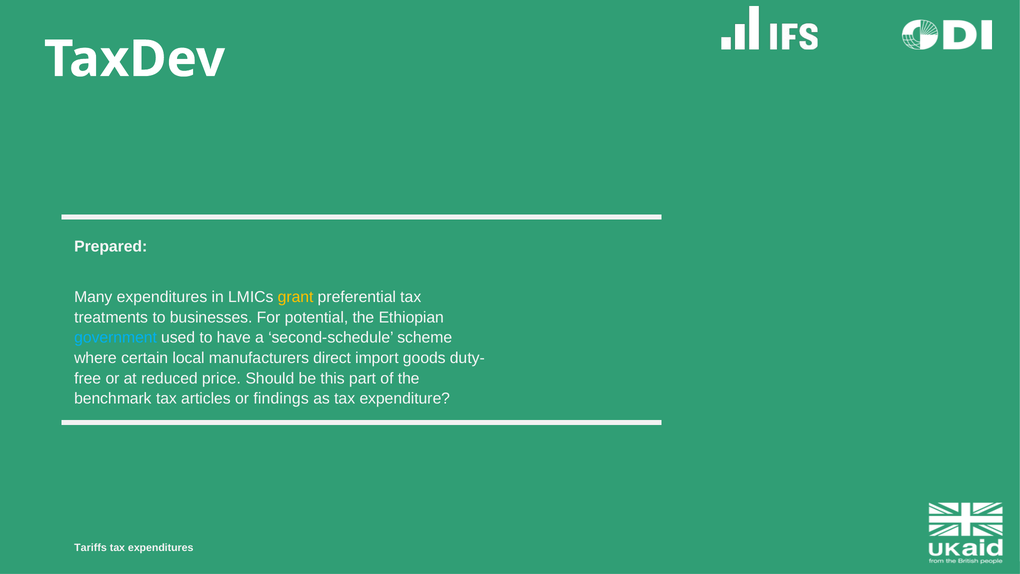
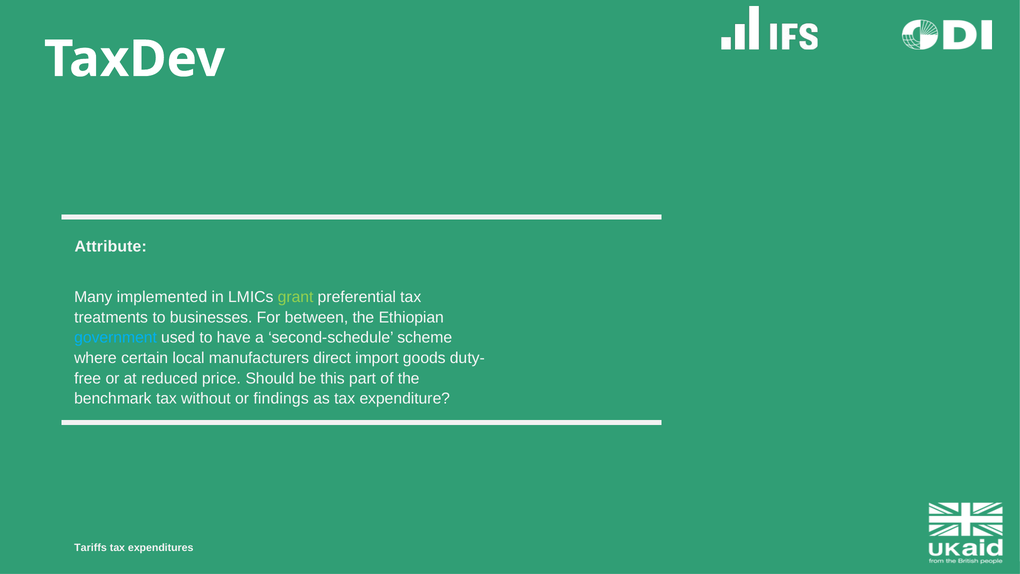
Prepared: Prepared -> Attribute
Many expenditures: expenditures -> implemented
grant colour: yellow -> light green
potential: potential -> between
articles: articles -> without
